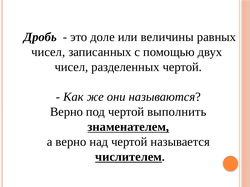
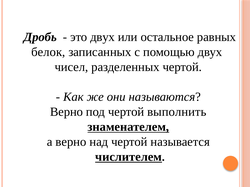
это доле: доле -> двух
величины: величины -> остальное
чисел at (48, 52): чисел -> белок
